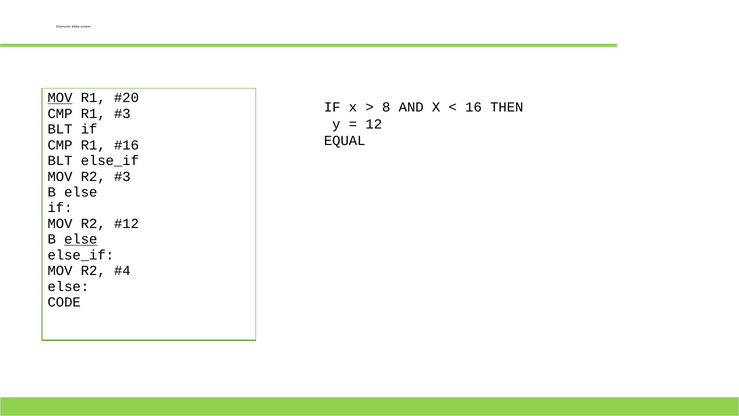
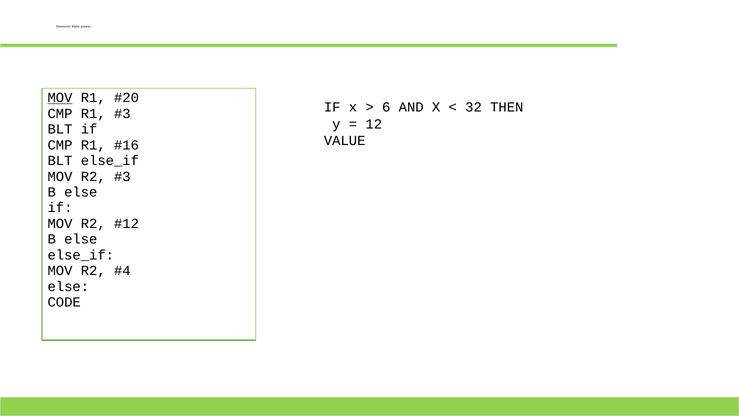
8: 8 -> 6
16: 16 -> 32
EQUAL: EQUAL -> VALUE
else at (81, 239) underline: present -> none
